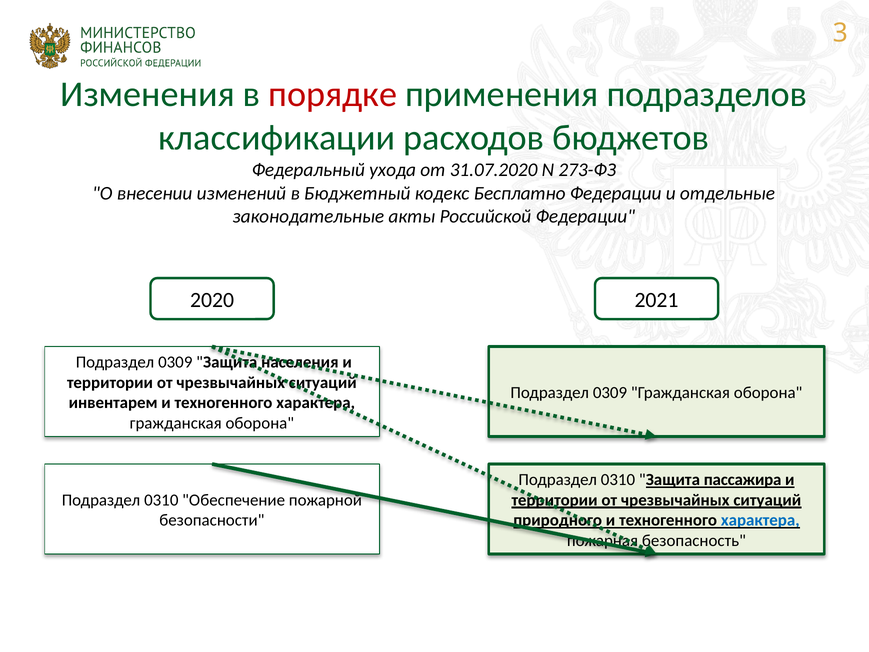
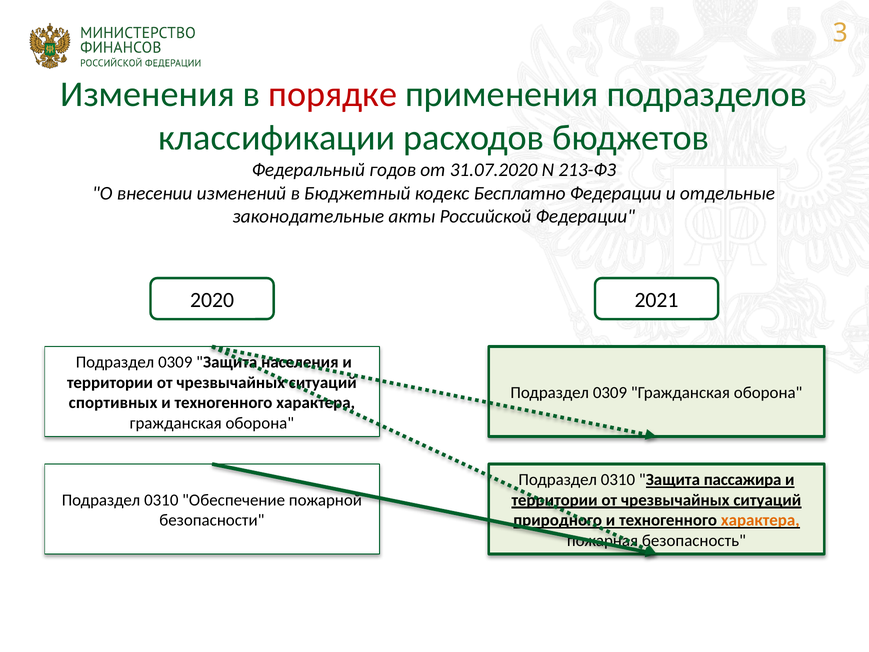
ухода: ухода -> годов
273-ФЗ: 273-ФЗ -> 213-ФЗ
инвентарем: инвентарем -> спортивных
характера at (760, 520) colour: blue -> orange
